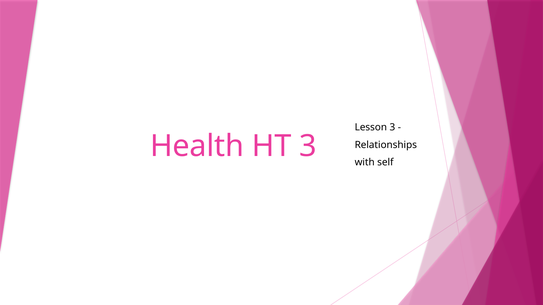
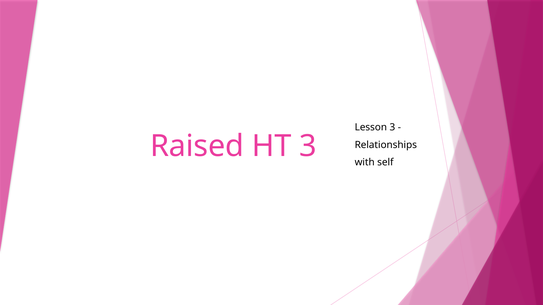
Health: Health -> Raised
